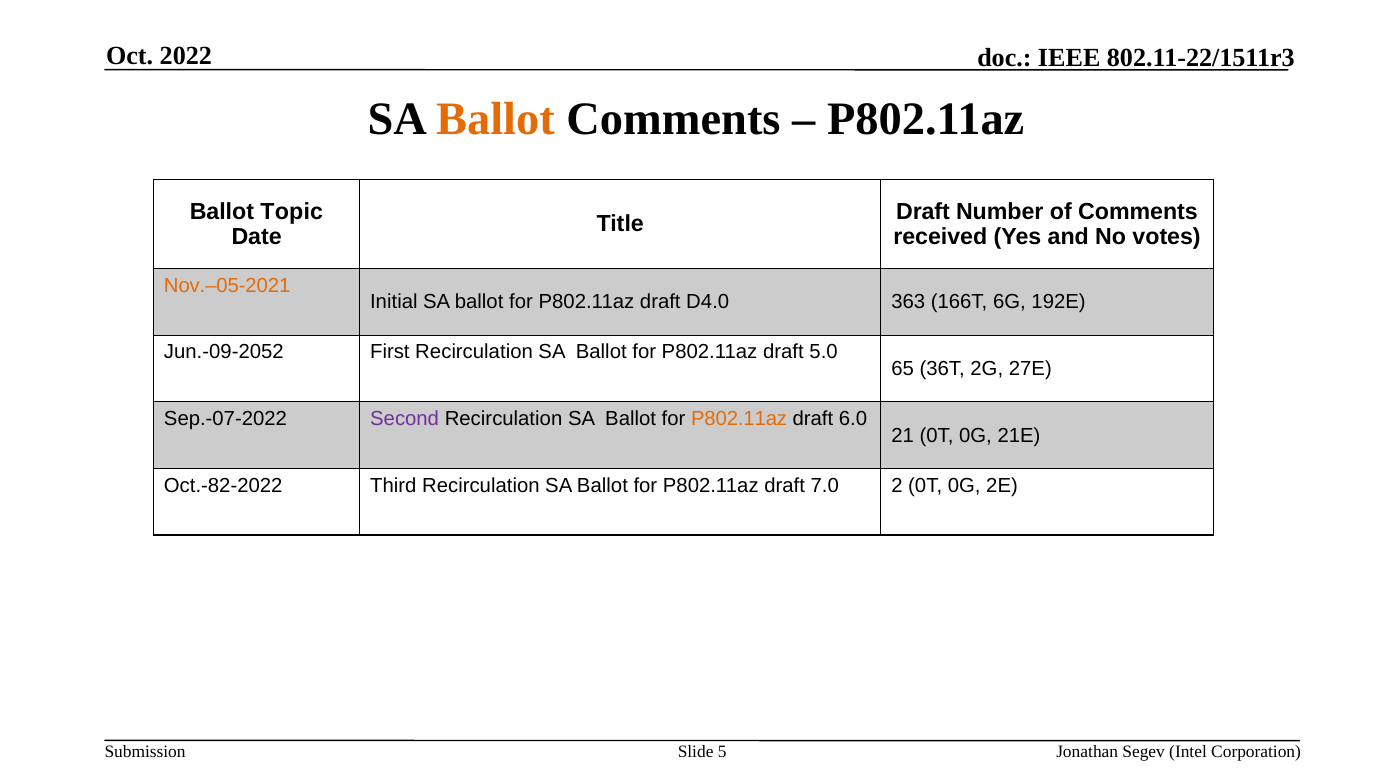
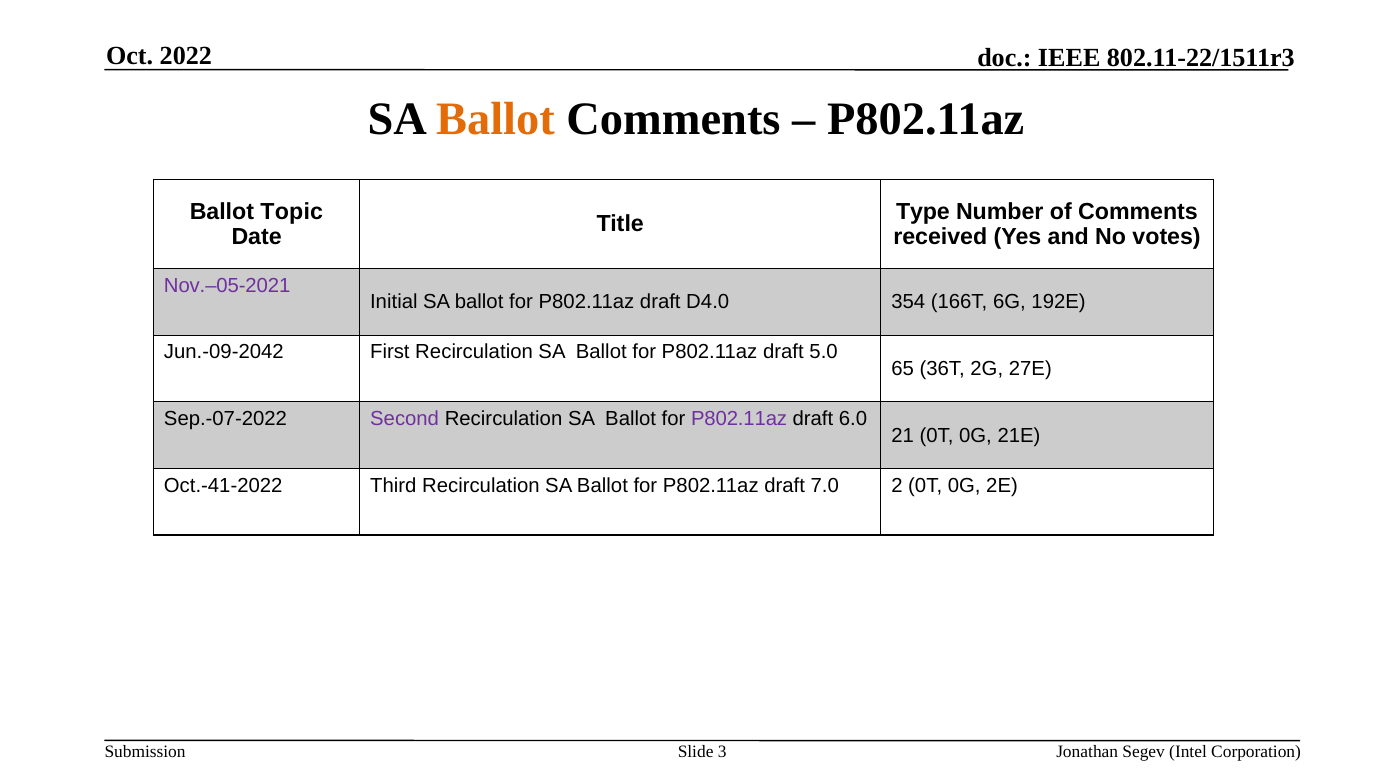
Draft at (923, 211): Draft -> Type
Nov.–05-2021 colour: orange -> purple
363: 363 -> 354
Jun.-09-2052: Jun.-09-2052 -> Jun.-09-2042
P802.11az at (739, 419) colour: orange -> purple
Oct.-82-2022: Oct.-82-2022 -> Oct.-41-2022
5: 5 -> 3
